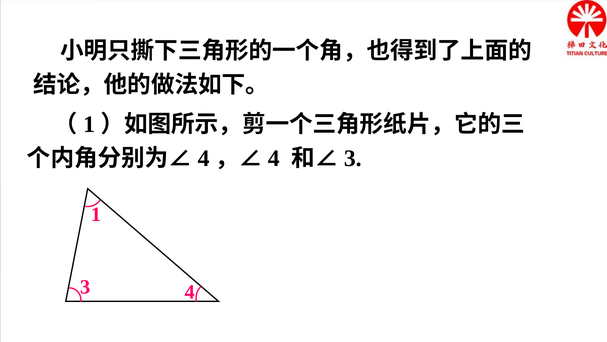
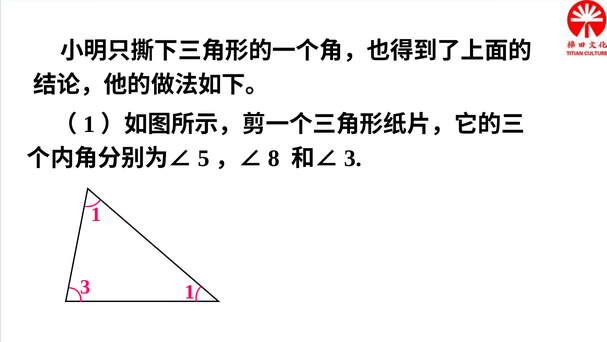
4 at (204, 158): 4 -> 5
4 at (274, 158): 4 -> 8
4 at (190, 291): 4 -> 1
